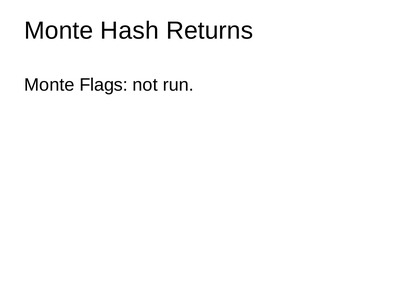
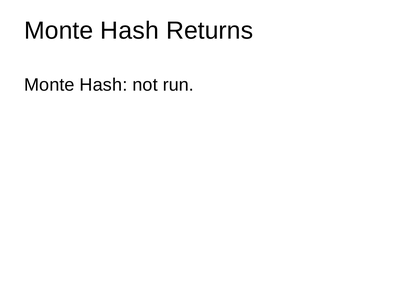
Flags at (104, 85): Flags -> Hash
